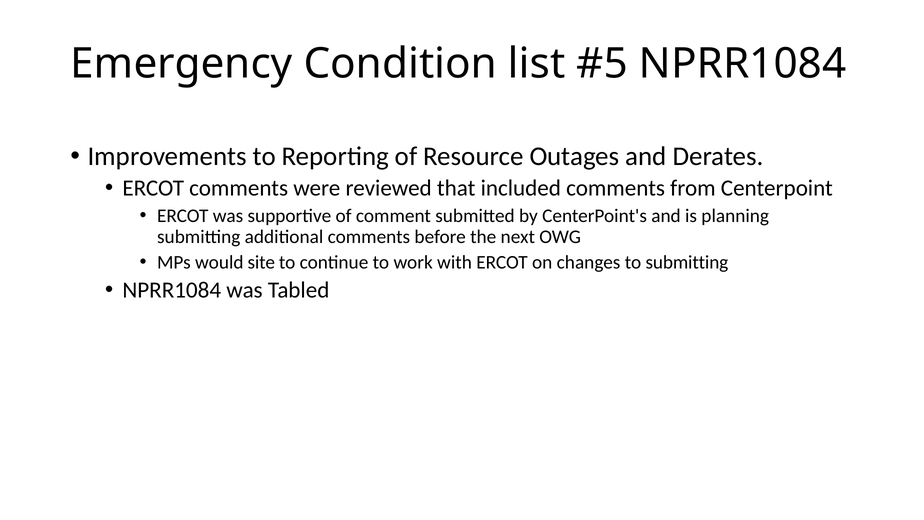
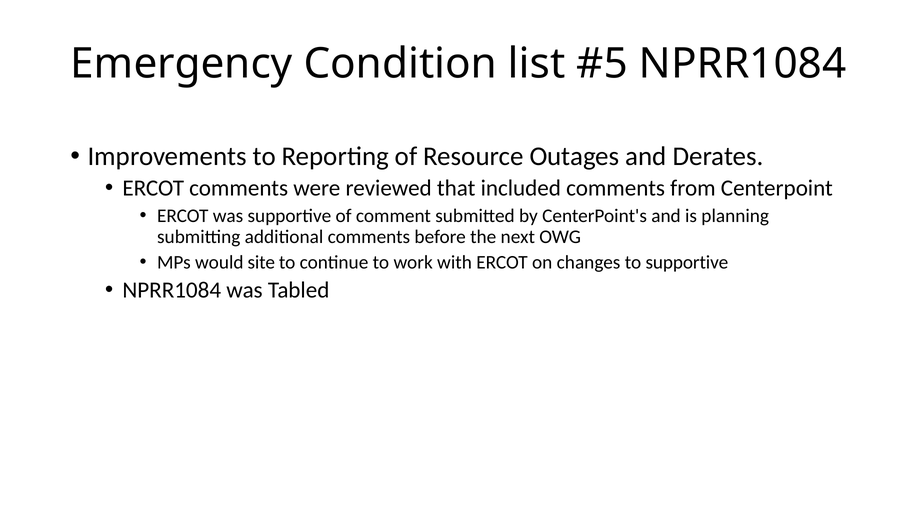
to submitting: submitting -> supportive
